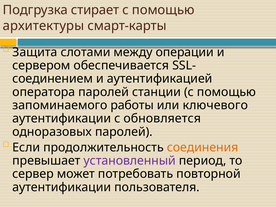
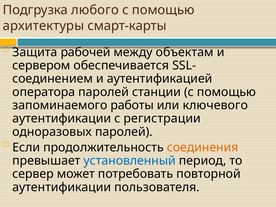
стирает: стирает -> любого
слотами: слотами -> рабочей
операции: операции -> объектам
обновляется: обновляется -> регистрации
установленный colour: purple -> blue
